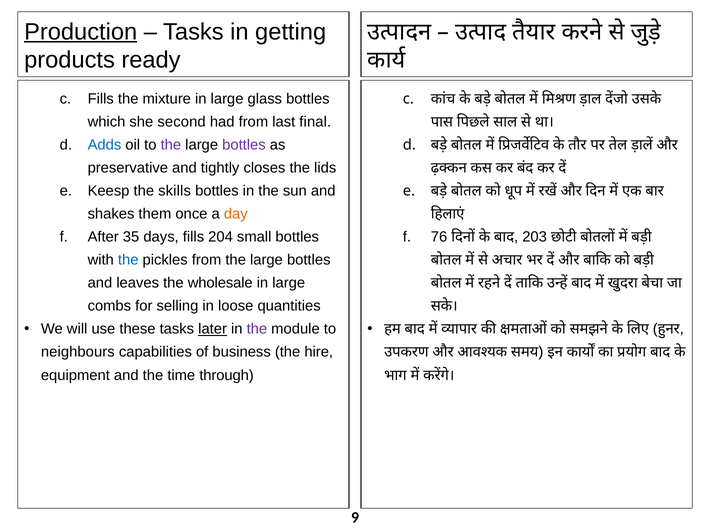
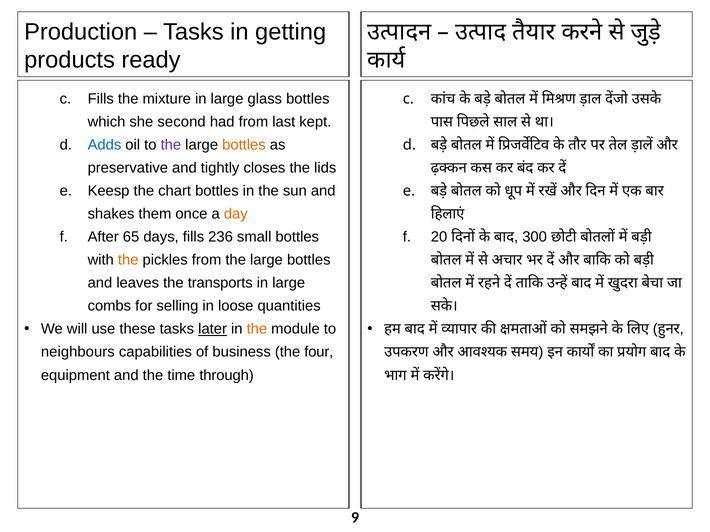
Production underline: present -> none
final: final -> kept
bottles at (244, 145) colour: purple -> orange
skills: skills -> chart
35: 35 -> 65
204: 204 -> 236
76: 76 -> 20
203: 203 -> 300
the at (128, 260) colour: blue -> orange
wholesale: wholesale -> transports
the at (257, 329) colour: purple -> orange
hire: hire -> four
